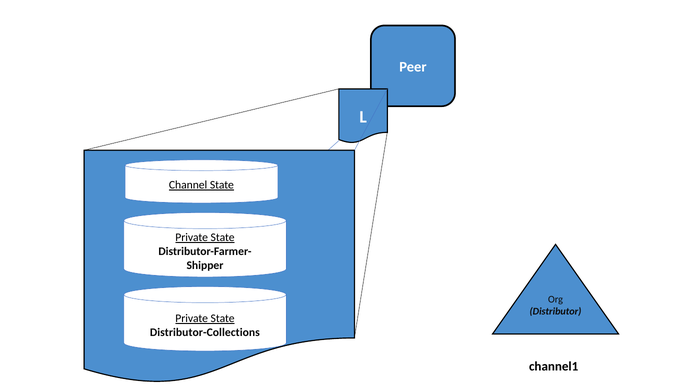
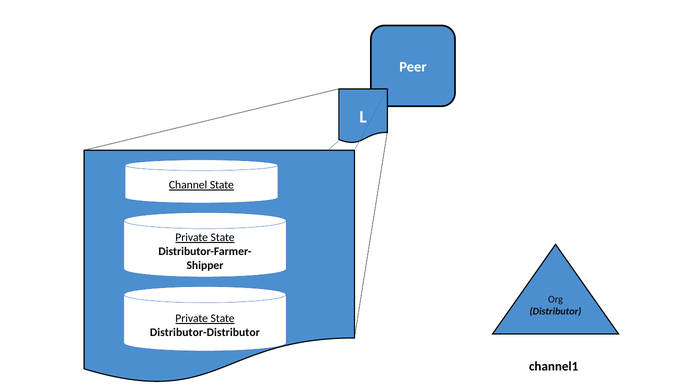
Distributor-Collections: Distributor-Collections -> Distributor-Distributor
